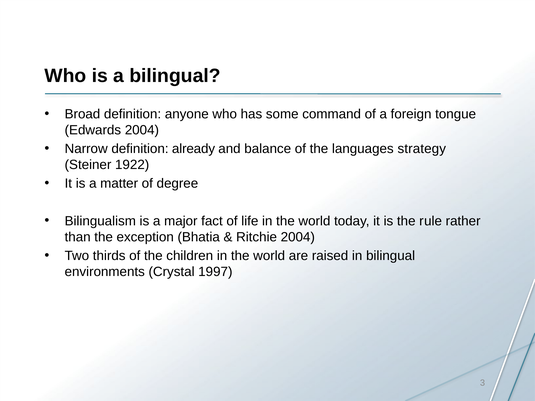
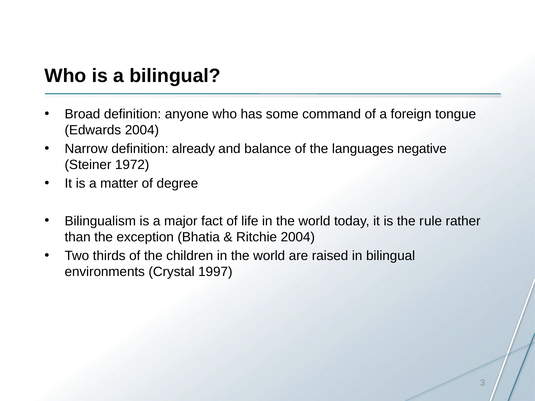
strategy: strategy -> negative
1922: 1922 -> 1972
